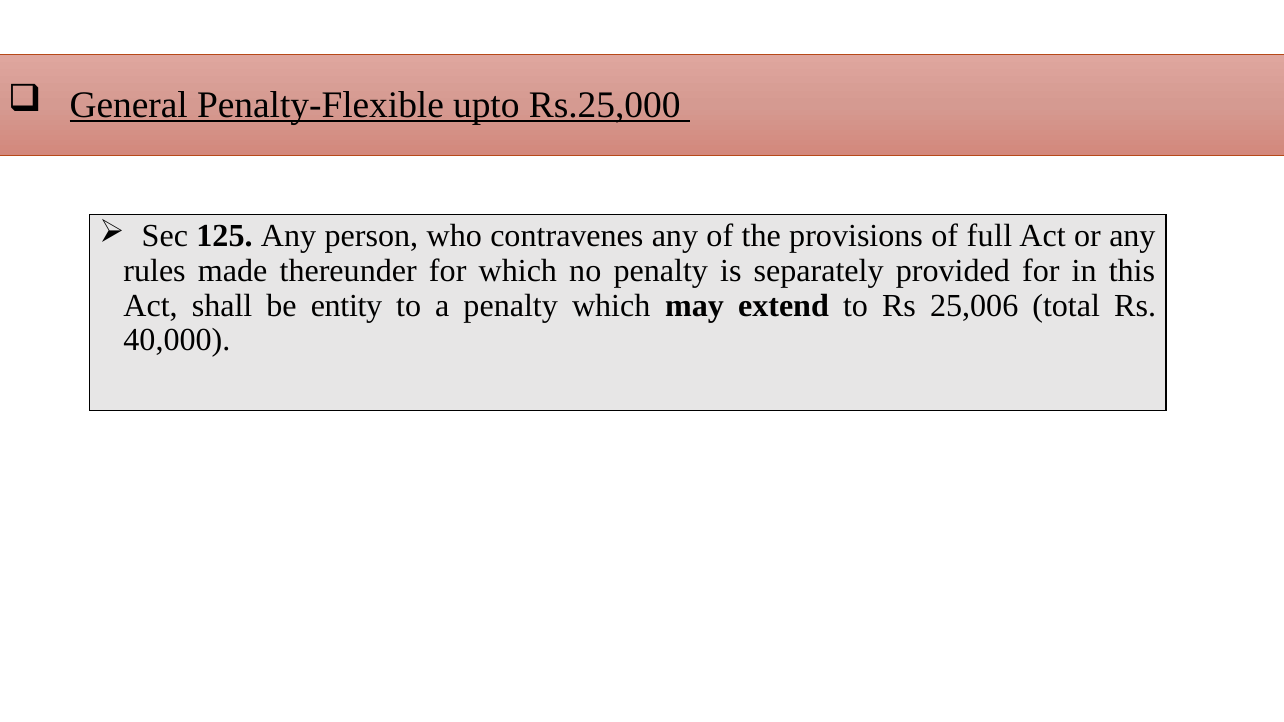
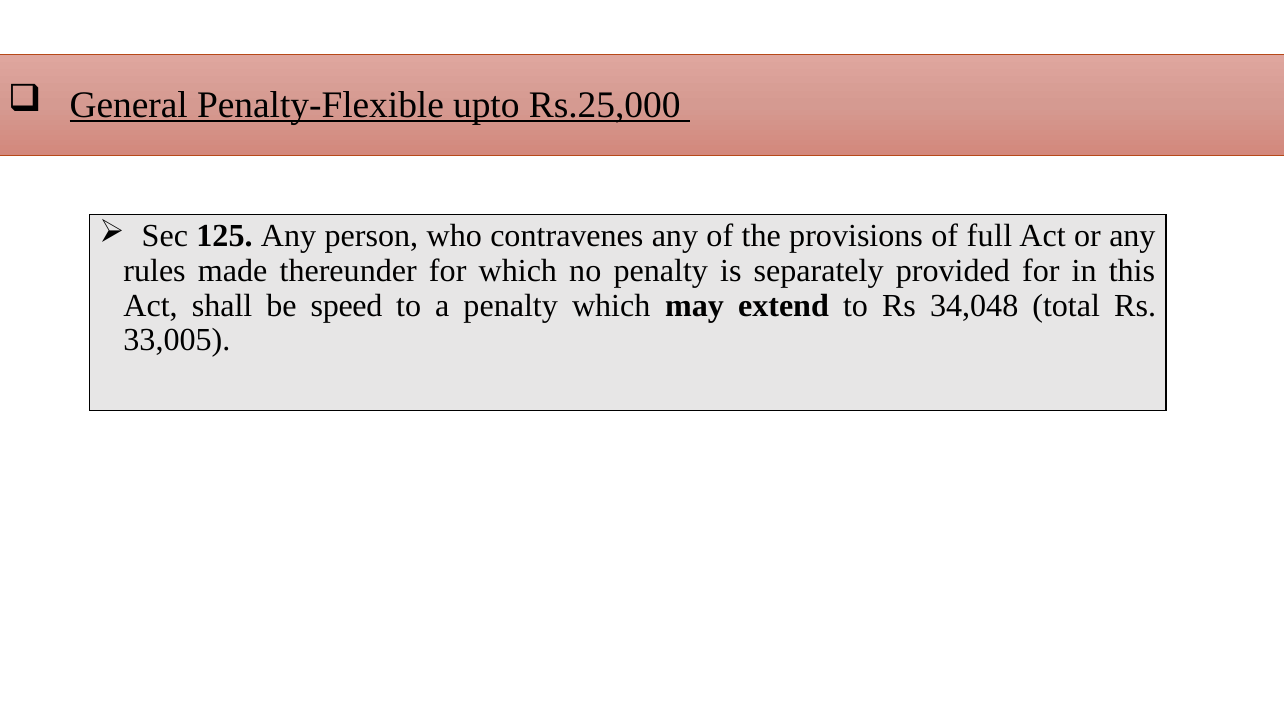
entity: entity -> speed
25,006: 25,006 -> 34,048
40,000: 40,000 -> 33,005
